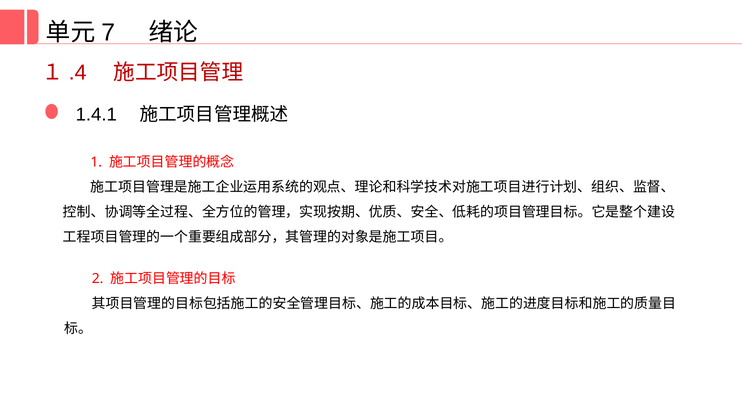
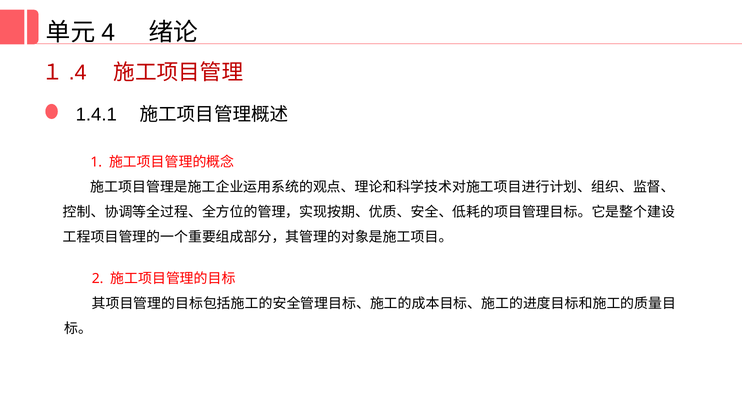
7: 7 -> 4
